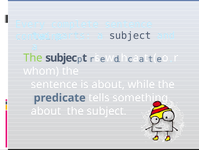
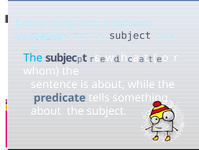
The at (33, 58) colour: light green -> light blue
